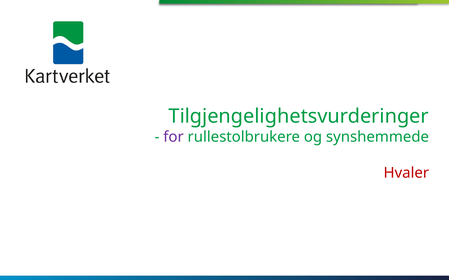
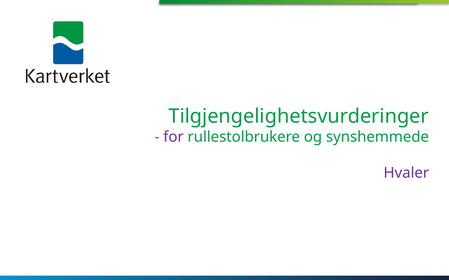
Hvaler colour: red -> purple
